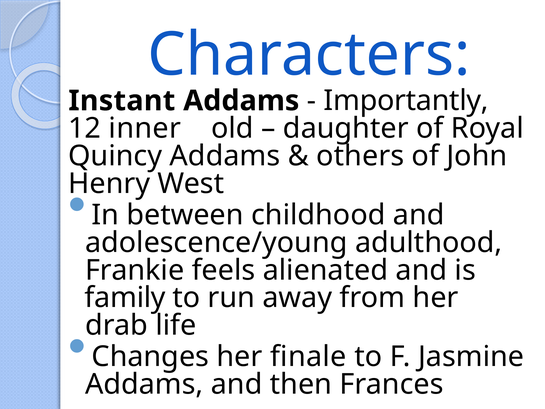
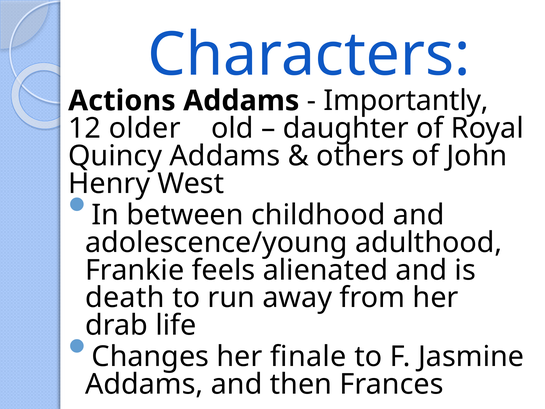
Instant: Instant -> Actions
inner: inner -> older
family: family -> death
